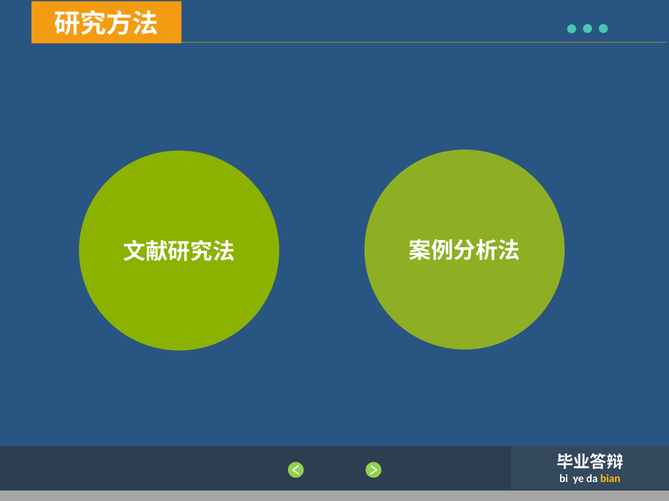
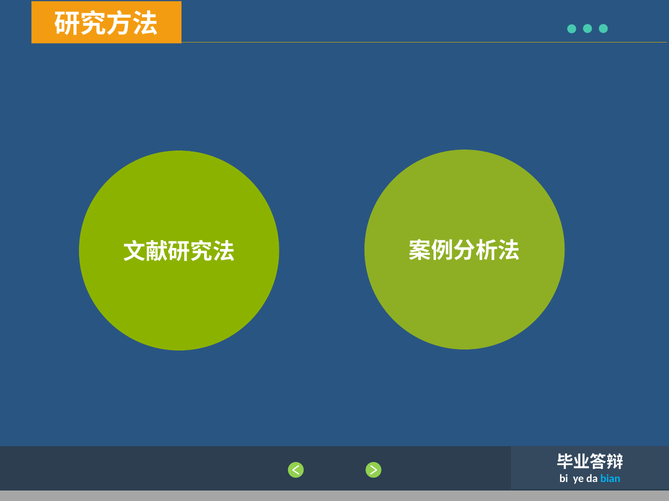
bian colour: yellow -> light blue
